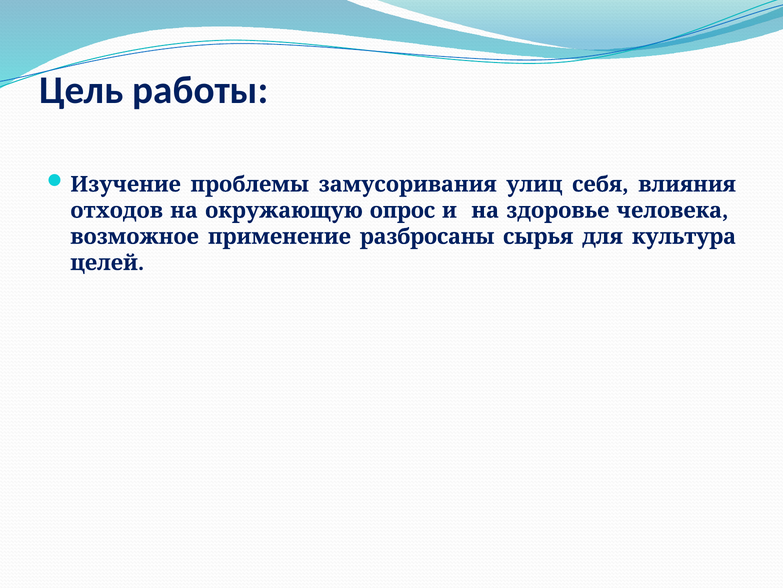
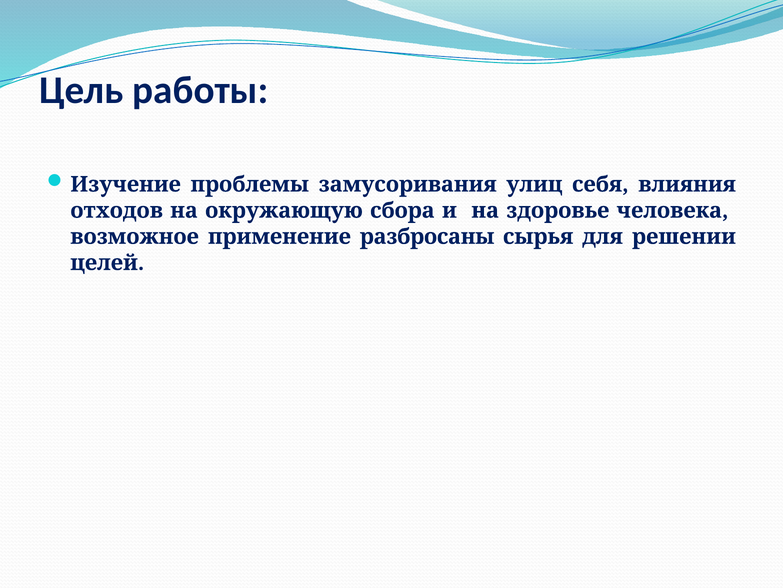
опрос: опрос -> сбора
культура: культура -> решении
